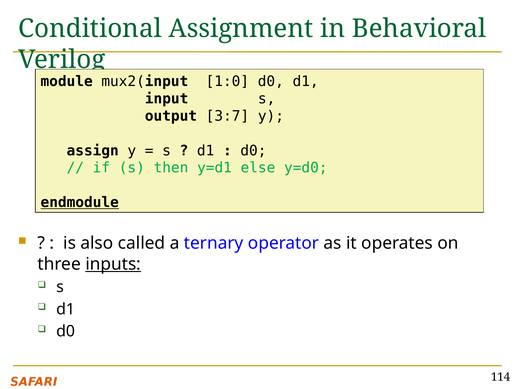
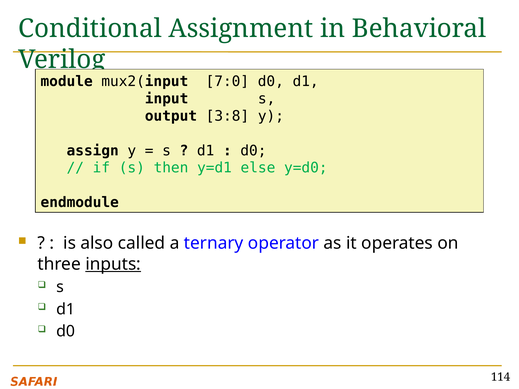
1:0: 1:0 -> 7:0
3:7: 3:7 -> 3:8
endmodule underline: present -> none
